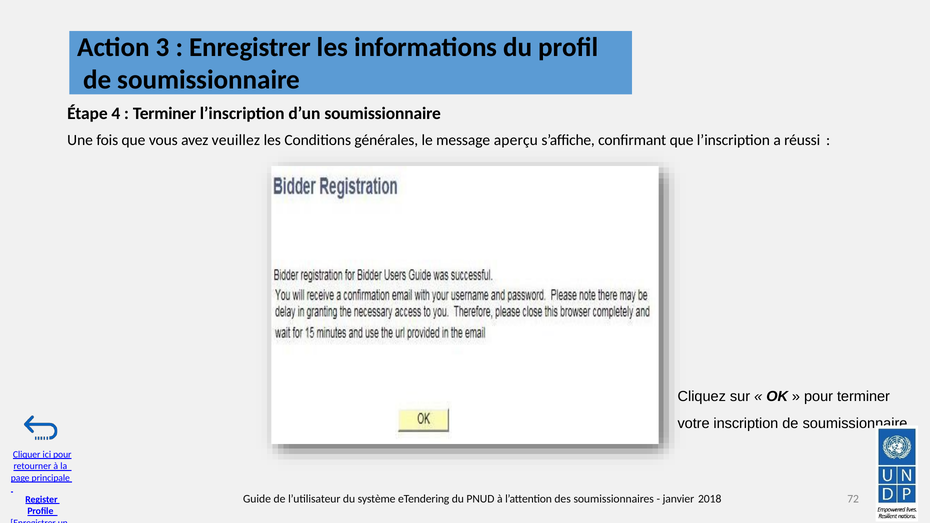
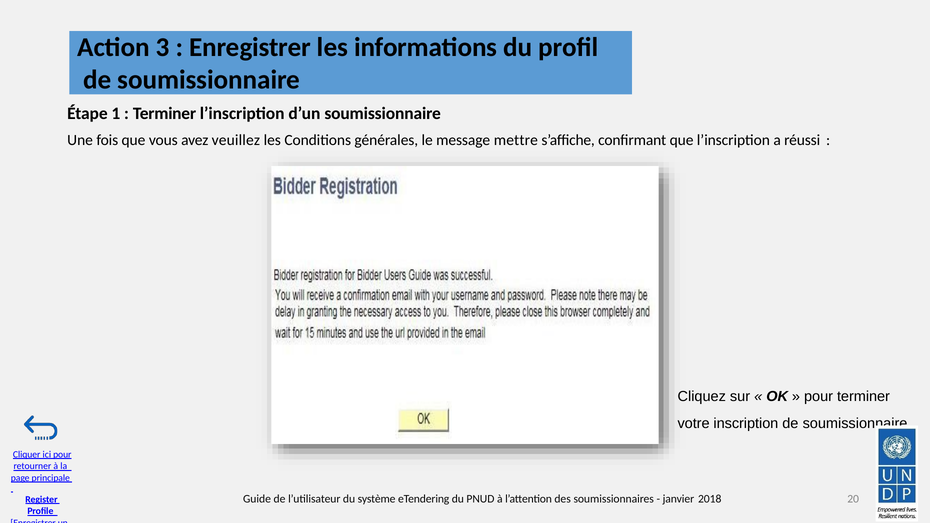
4: 4 -> 1
aperçu: aperçu -> mettre
72: 72 -> 20
